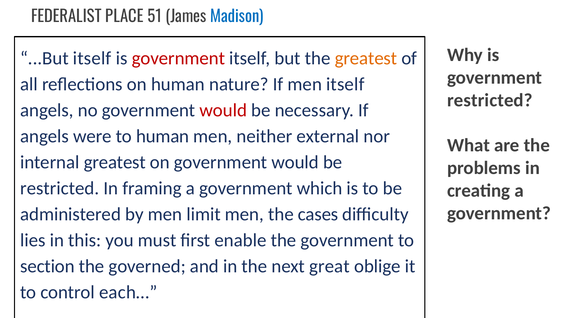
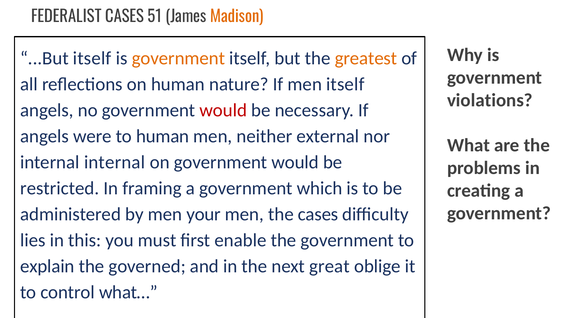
FEDERALIST PLACE: PLACE -> CASES
Madison colour: blue -> orange
government at (178, 58) colour: red -> orange
restricted at (490, 100): restricted -> violations
internal greatest: greatest -> internal
limit: limit -> your
section: section -> explain
each…: each… -> what…
